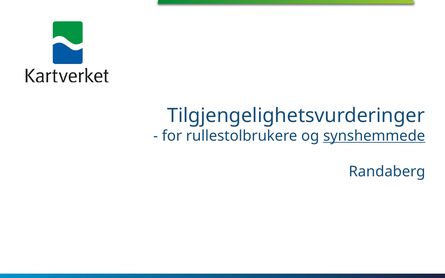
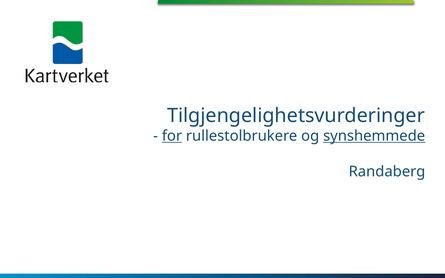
for underline: none -> present
